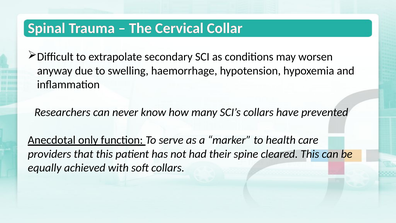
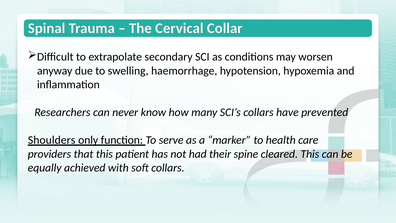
Anecdotal: Anecdotal -> Shoulders
